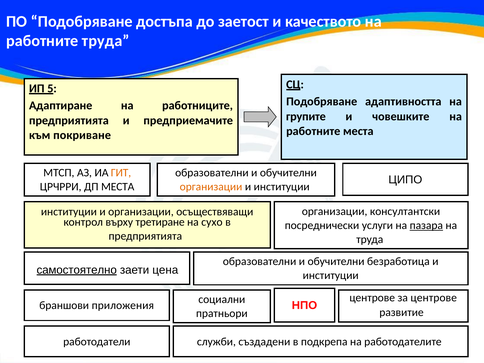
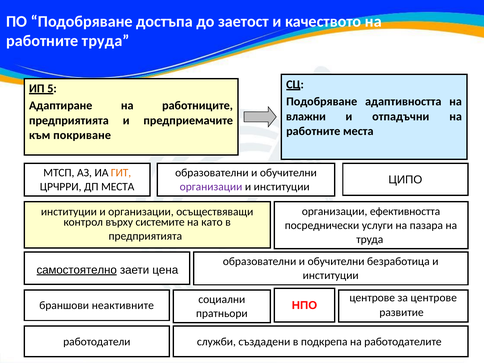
групите: групите -> влажни
човешките: човешките -> отпадъчни
организации at (211, 187) colour: orange -> purple
консултантски: консултантски -> ефективността
третиране: третиране -> системите
сухо: сухо -> като
пазара underline: present -> none
приложения: приложения -> неактивните
